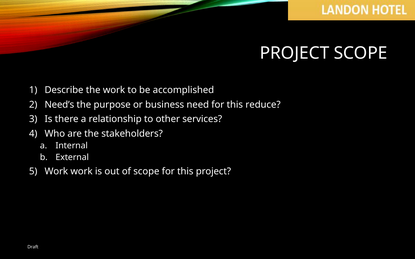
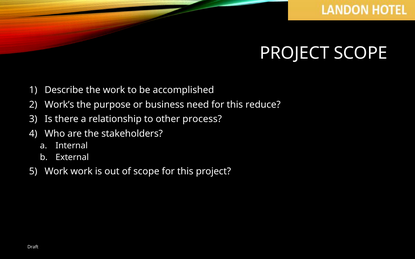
Need’s: Need’s -> Work’s
services: services -> process
